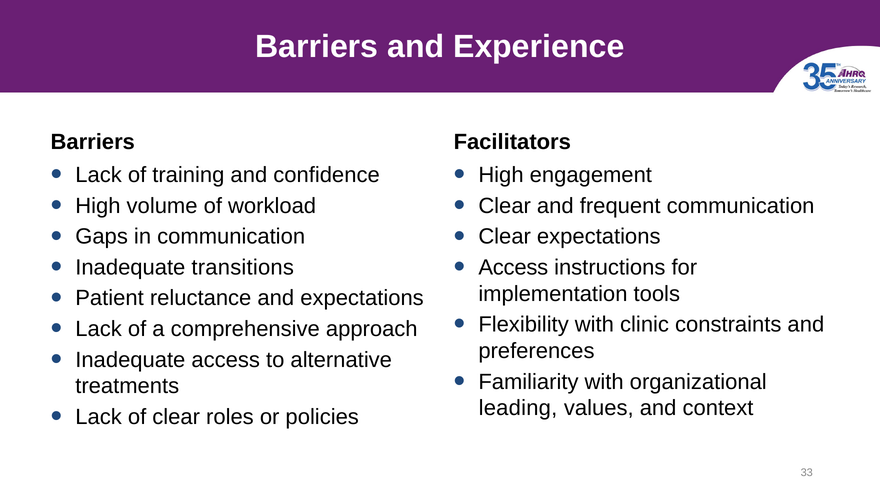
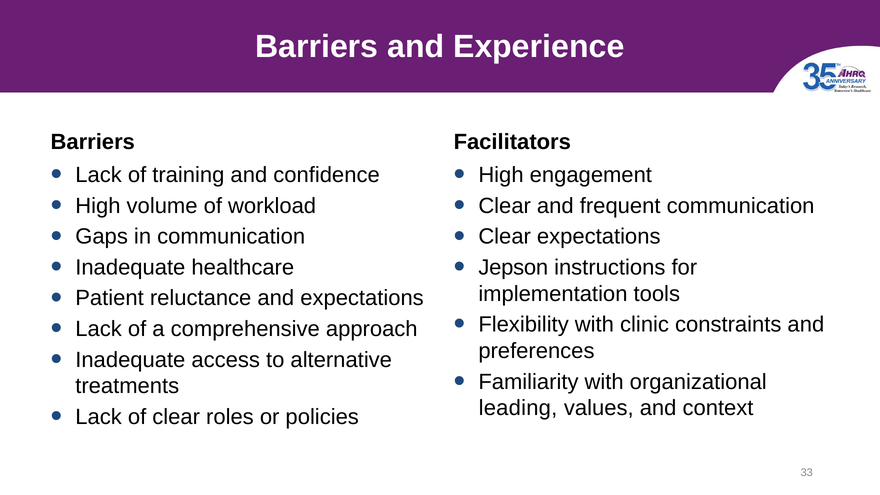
transitions: transitions -> healthcare
Access at (513, 267): Access -> Jepson
